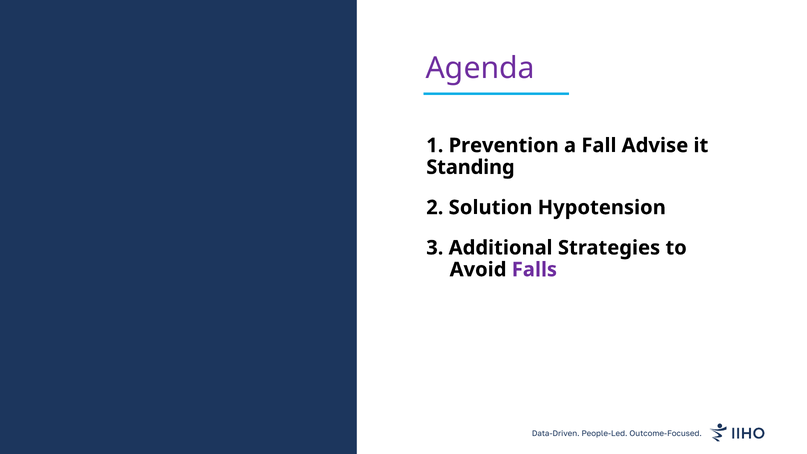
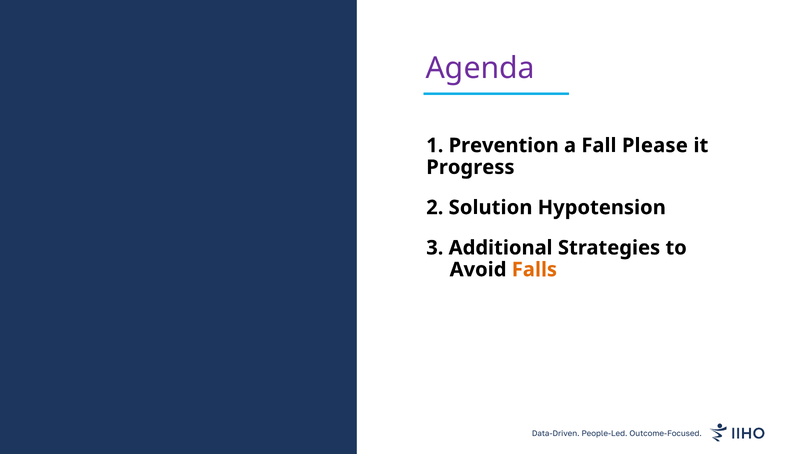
Advise: Advise -> Please
Standing: Standing -> Progress
Falls colour: purple -> orange
